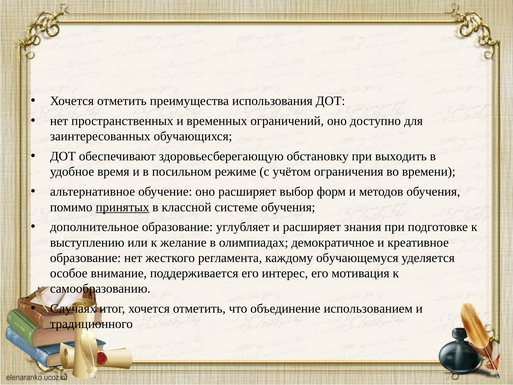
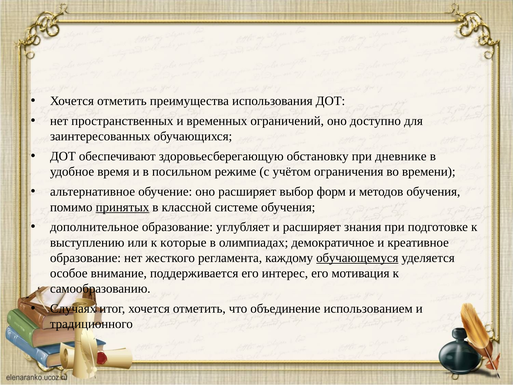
выходить: выходить -> дневнике
желание: желание -> которые
обучающемуся underline: none -> present
